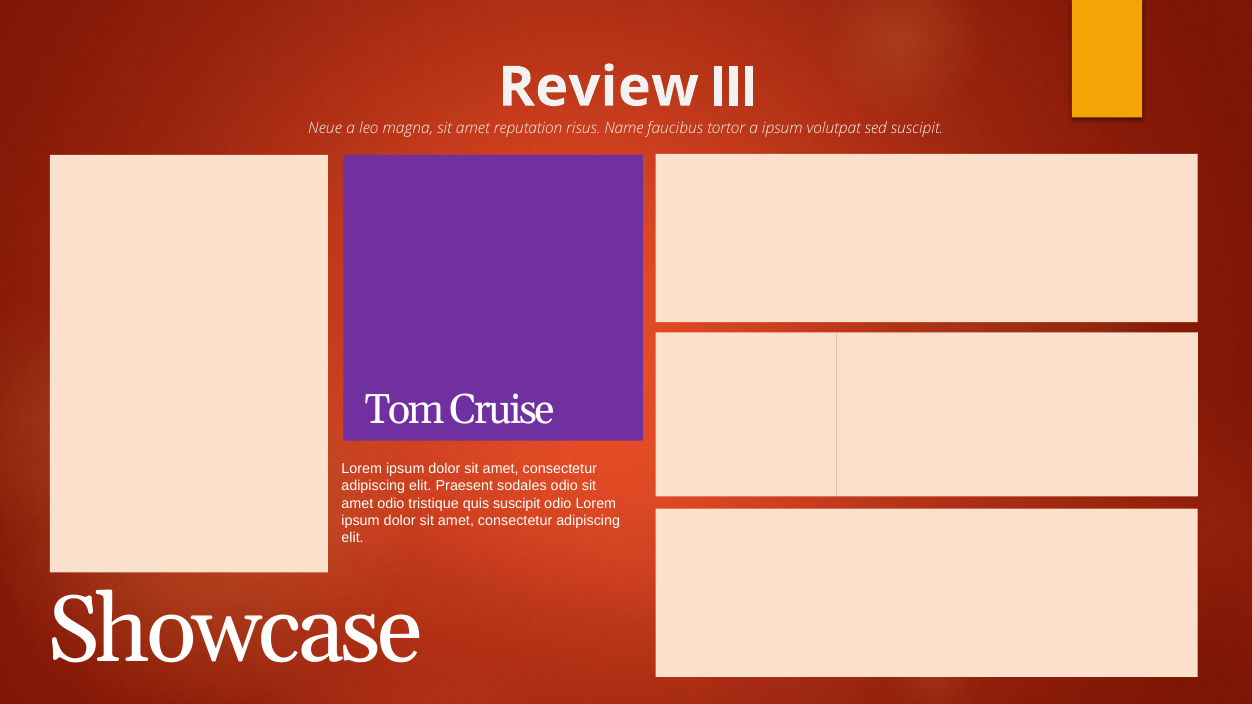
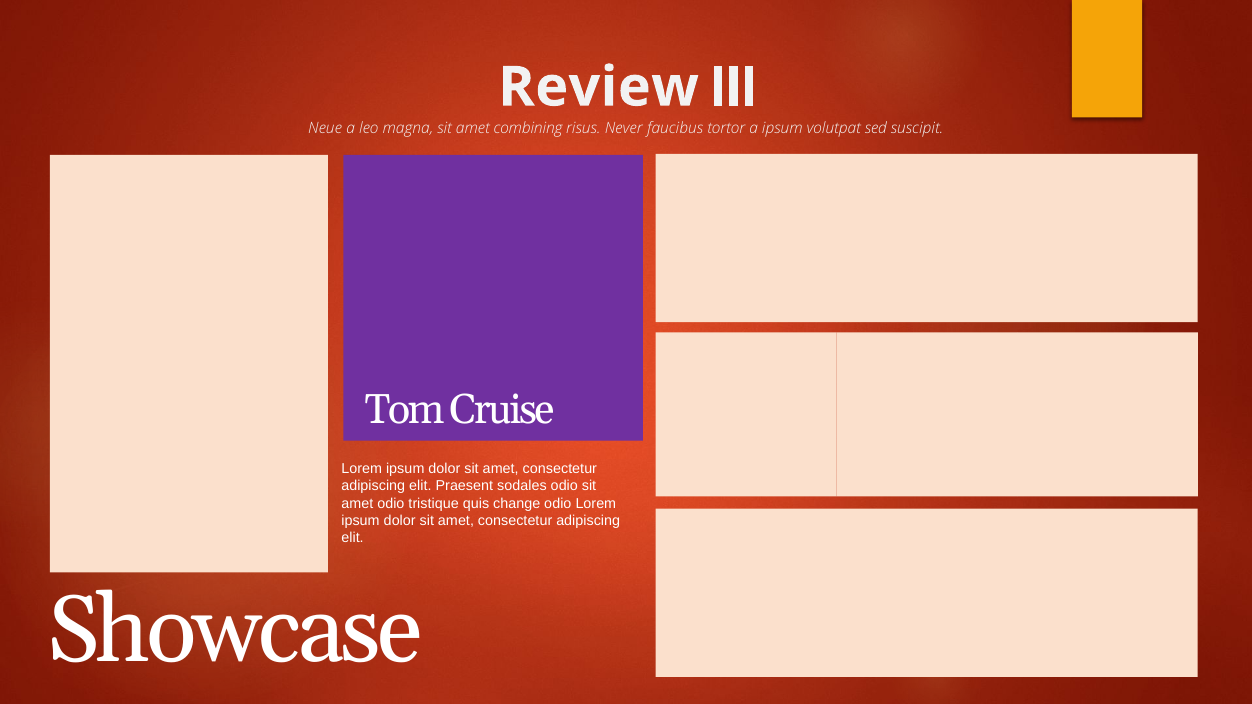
reputation: reputation -> combining
Name: Name -> Never
quis suscipit: suscipit -> change
